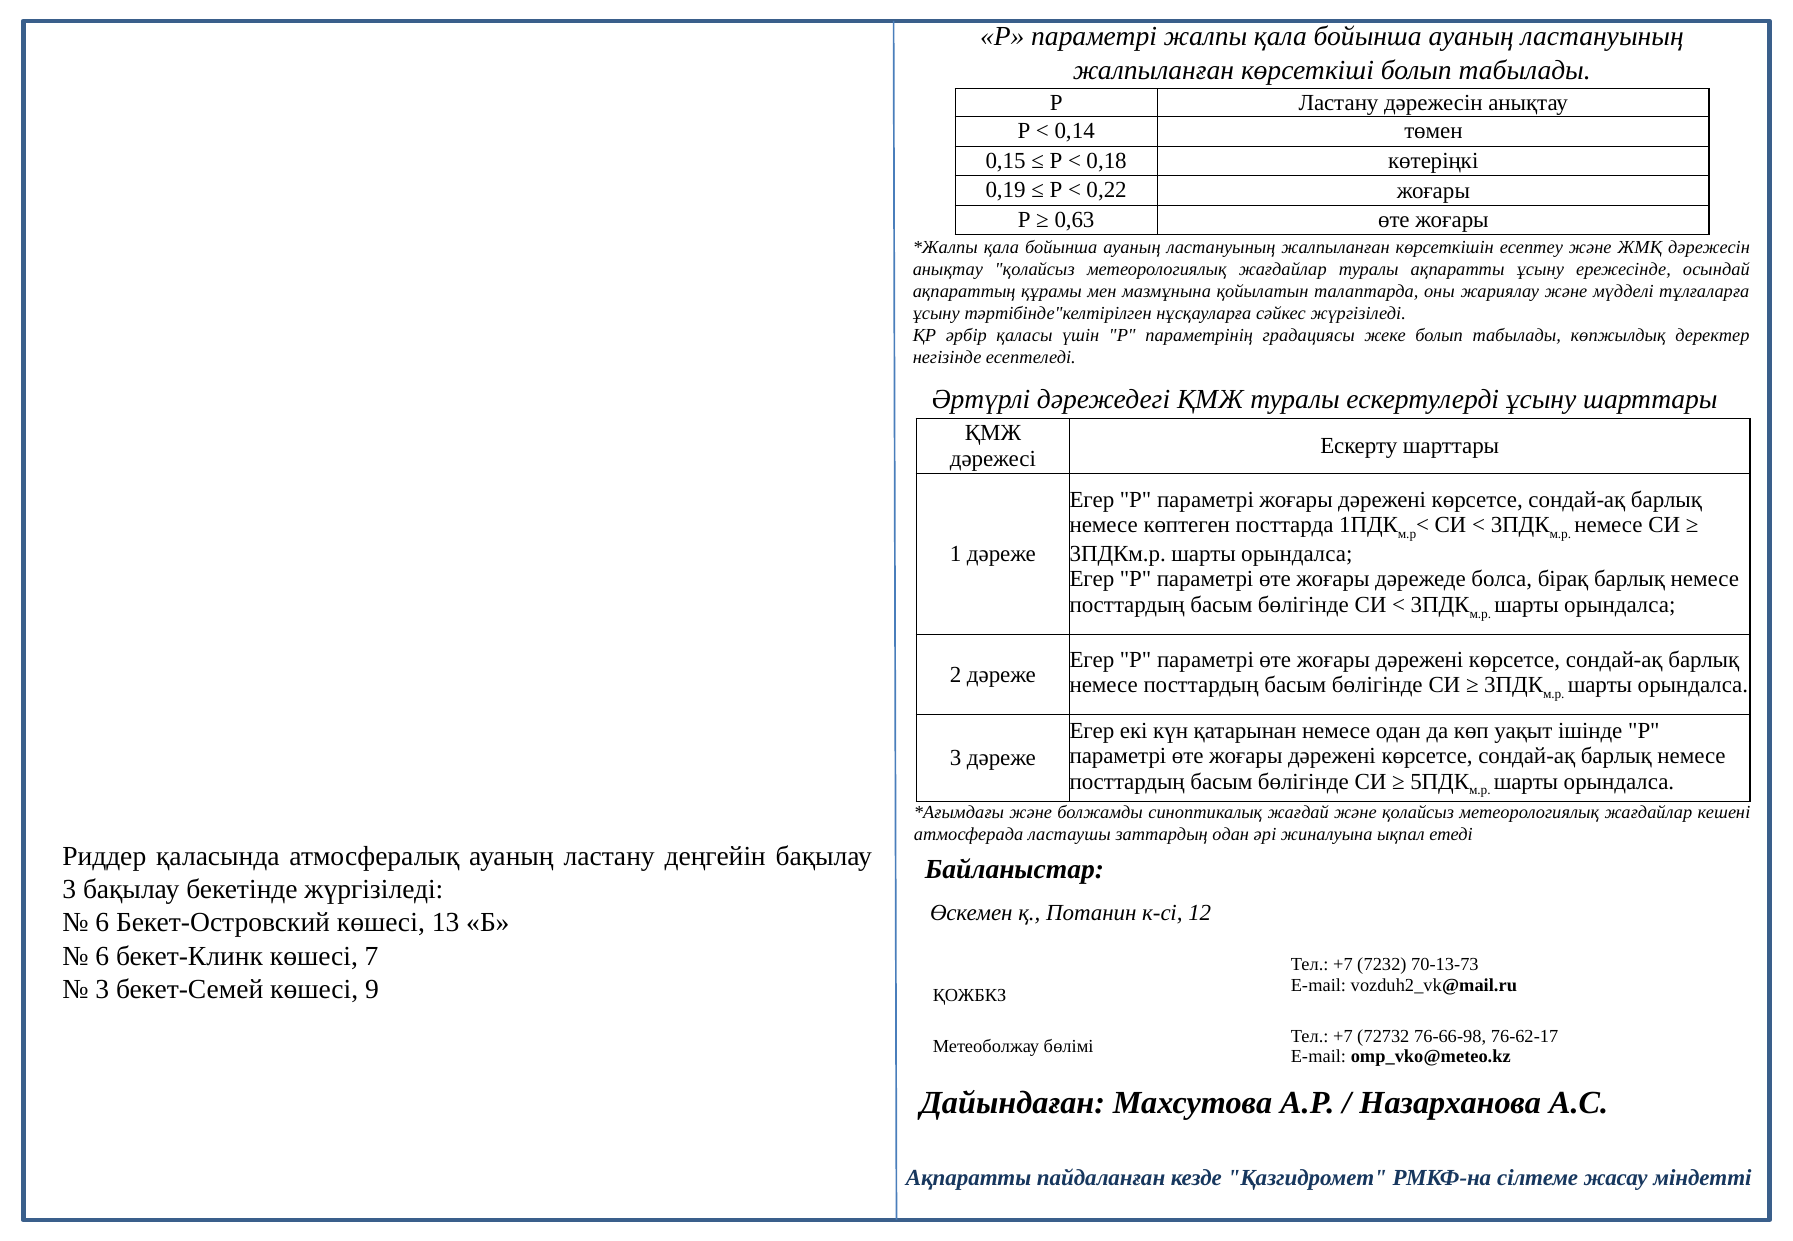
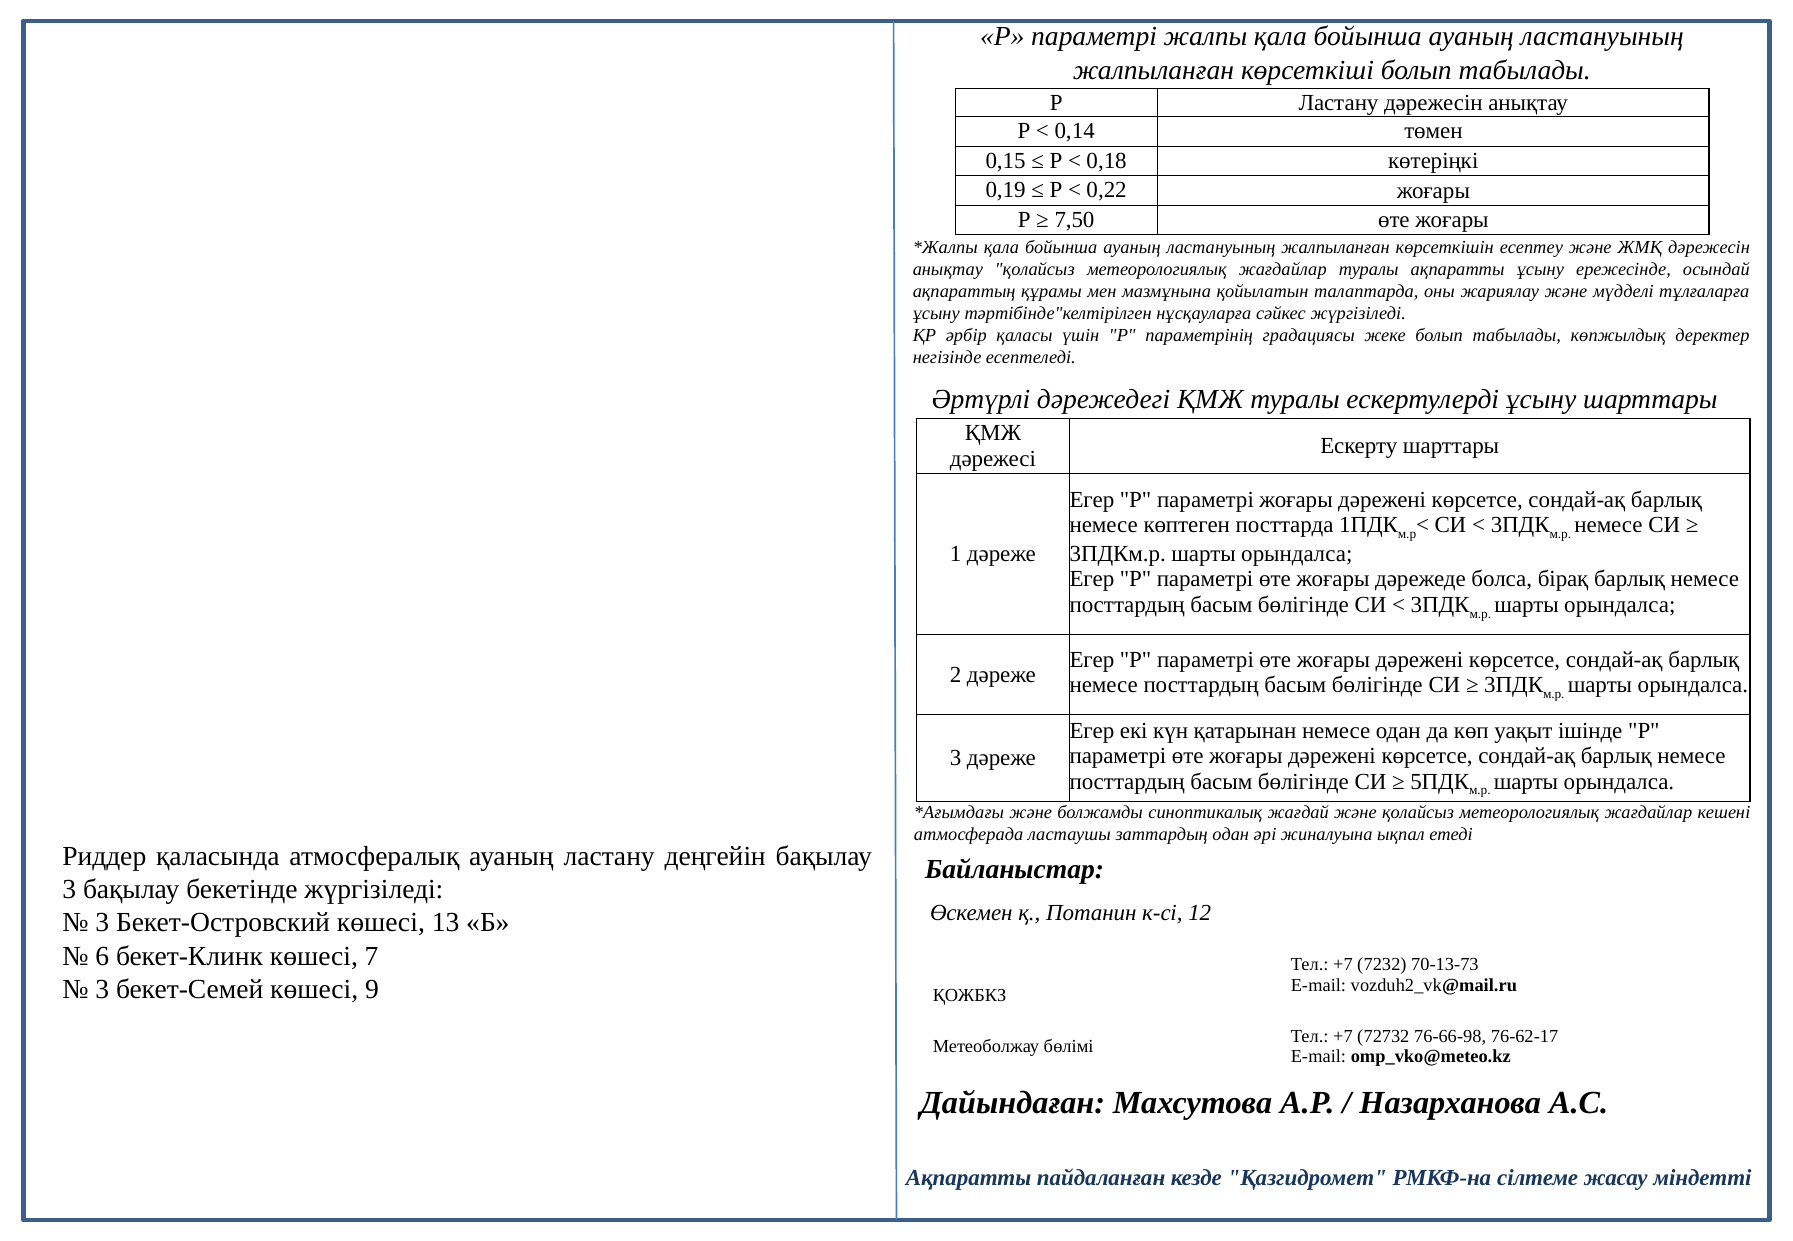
0,63: 0,63 -> 7,50
6 at (102, 923): 6 -> 3
